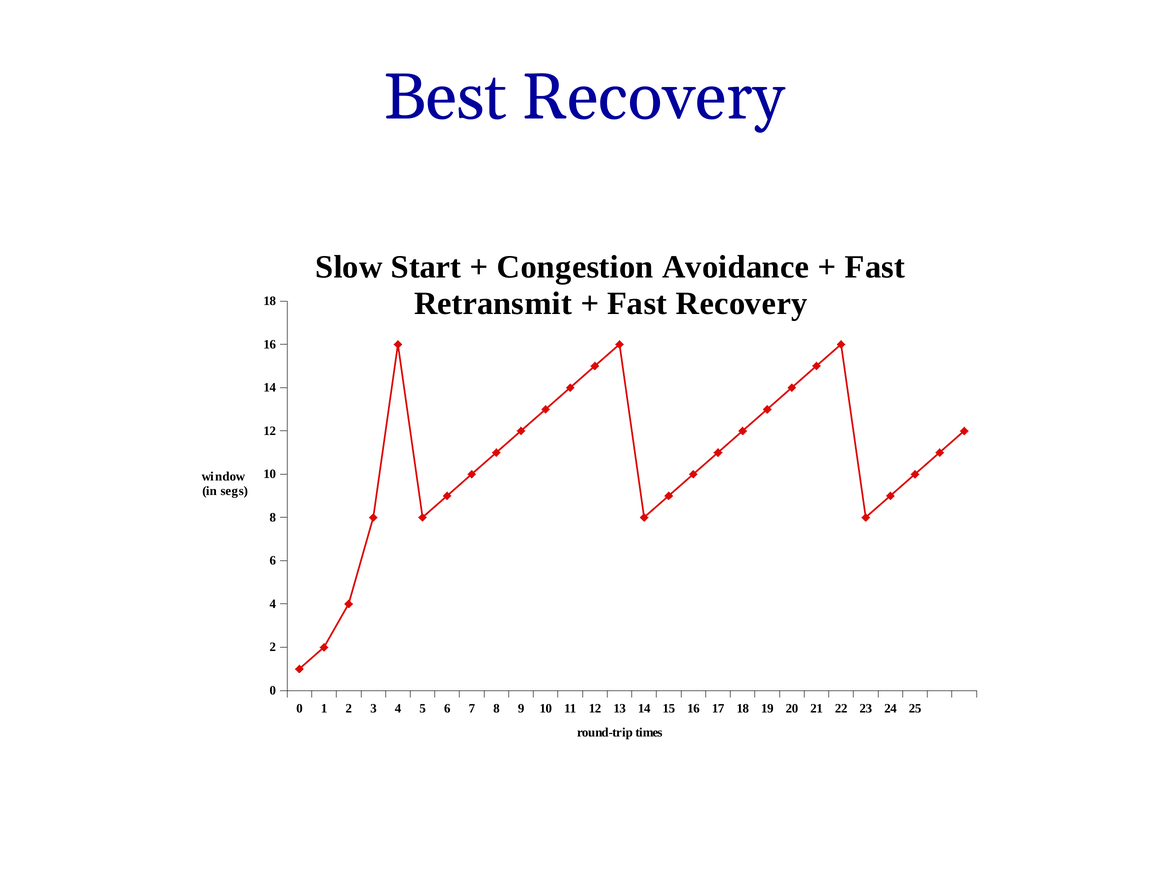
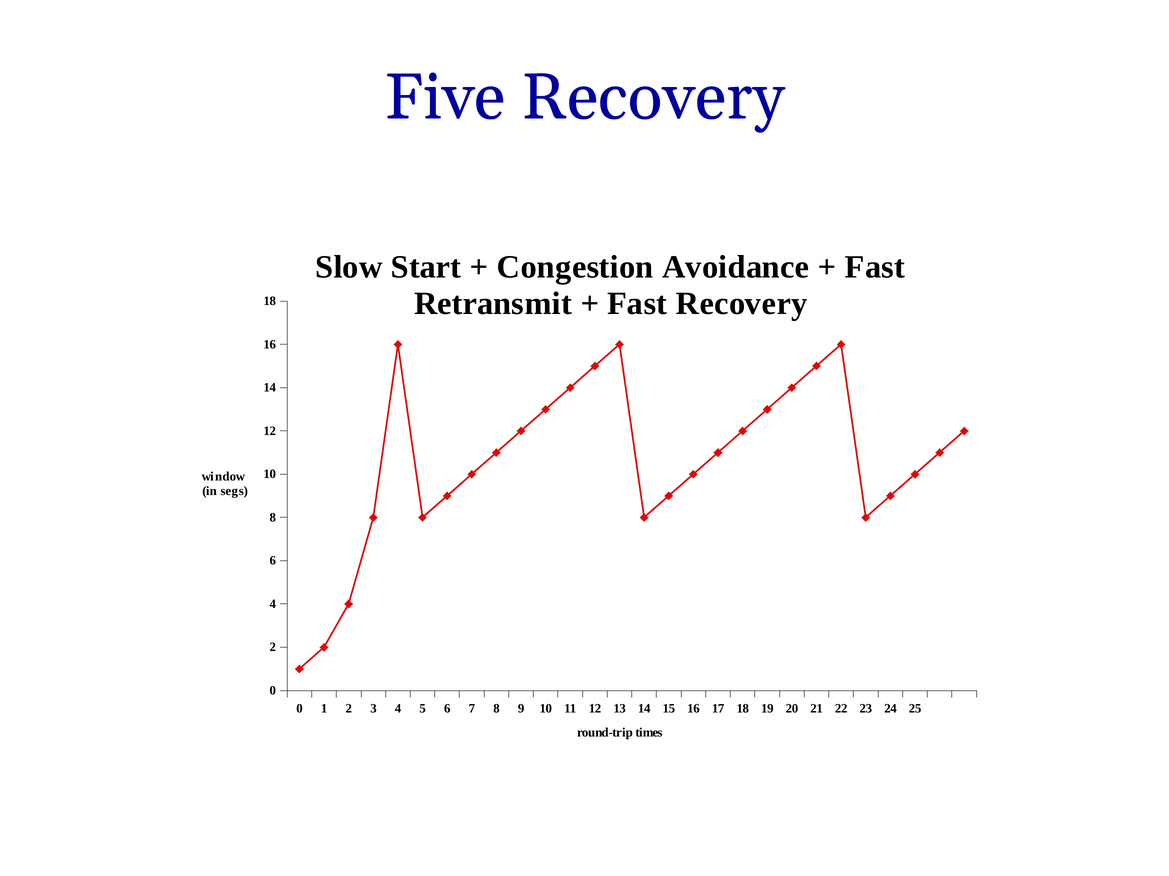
Best: Best -> Five
